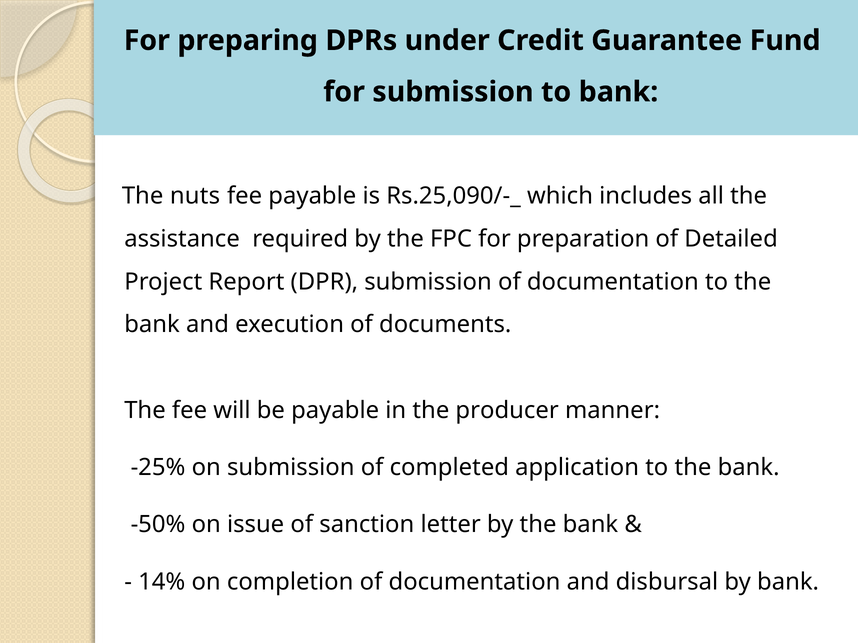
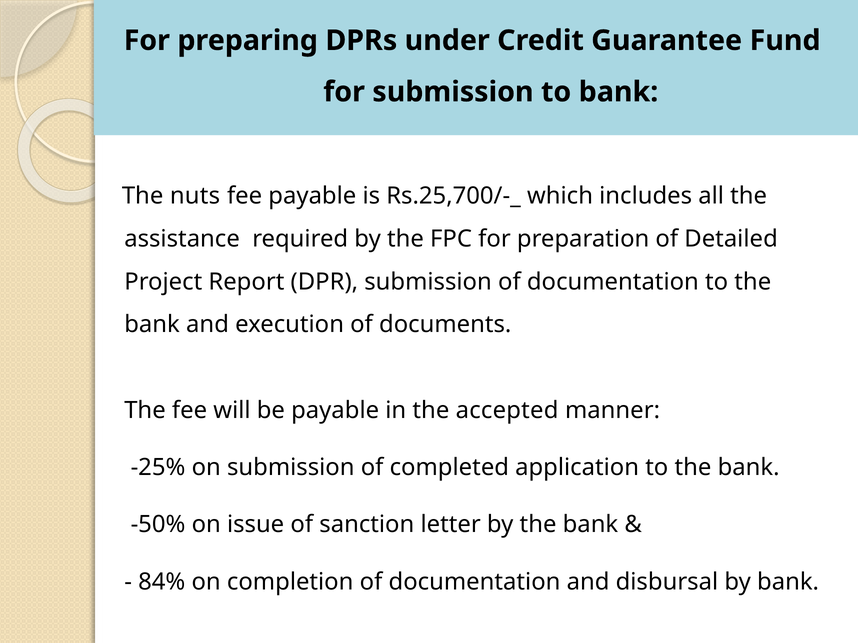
Rs.25,090/-_: Rs.25,090/-_ -> Rs.25,700/-_
producer: producer -> accepted
14%: 14% -> 84%
